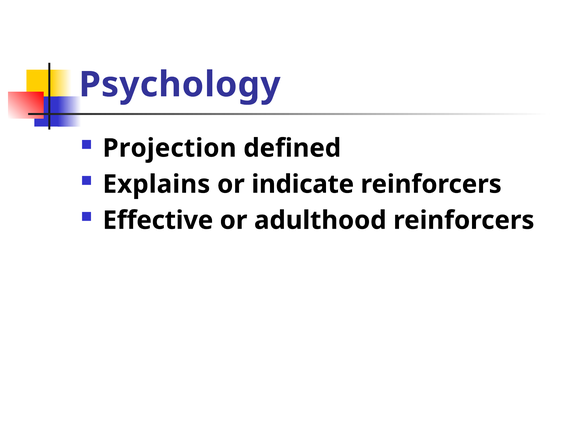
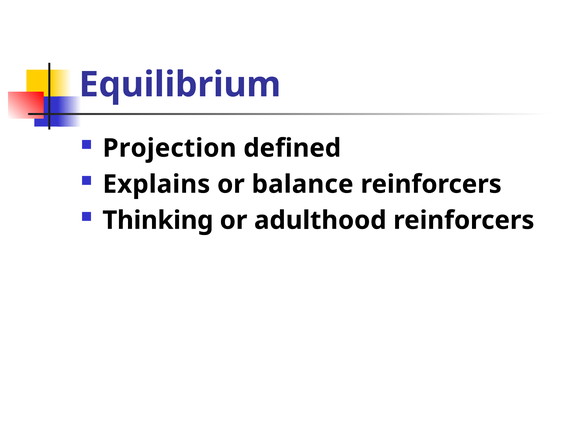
Psychology: Psychology -> Equilibrium
indicate: indicate -> balance
Effective: Effective -> Thinking
